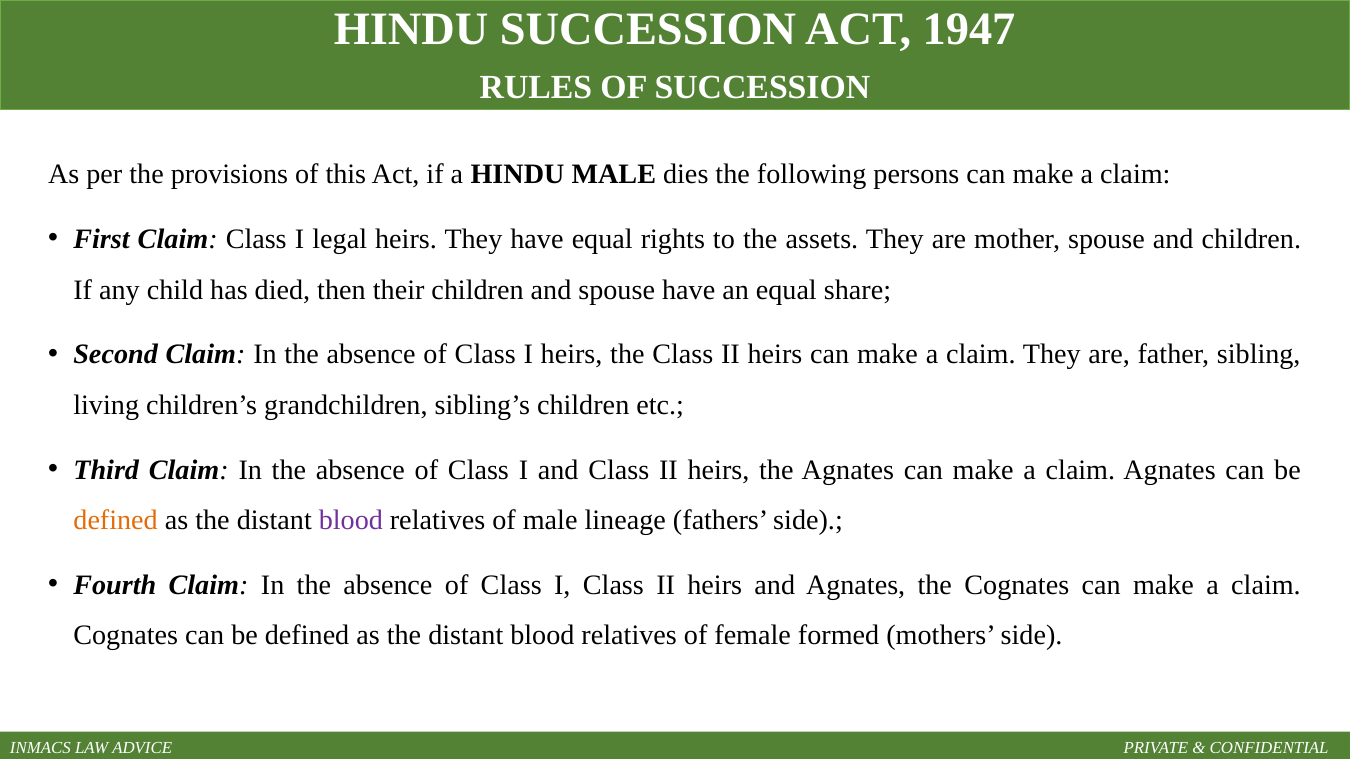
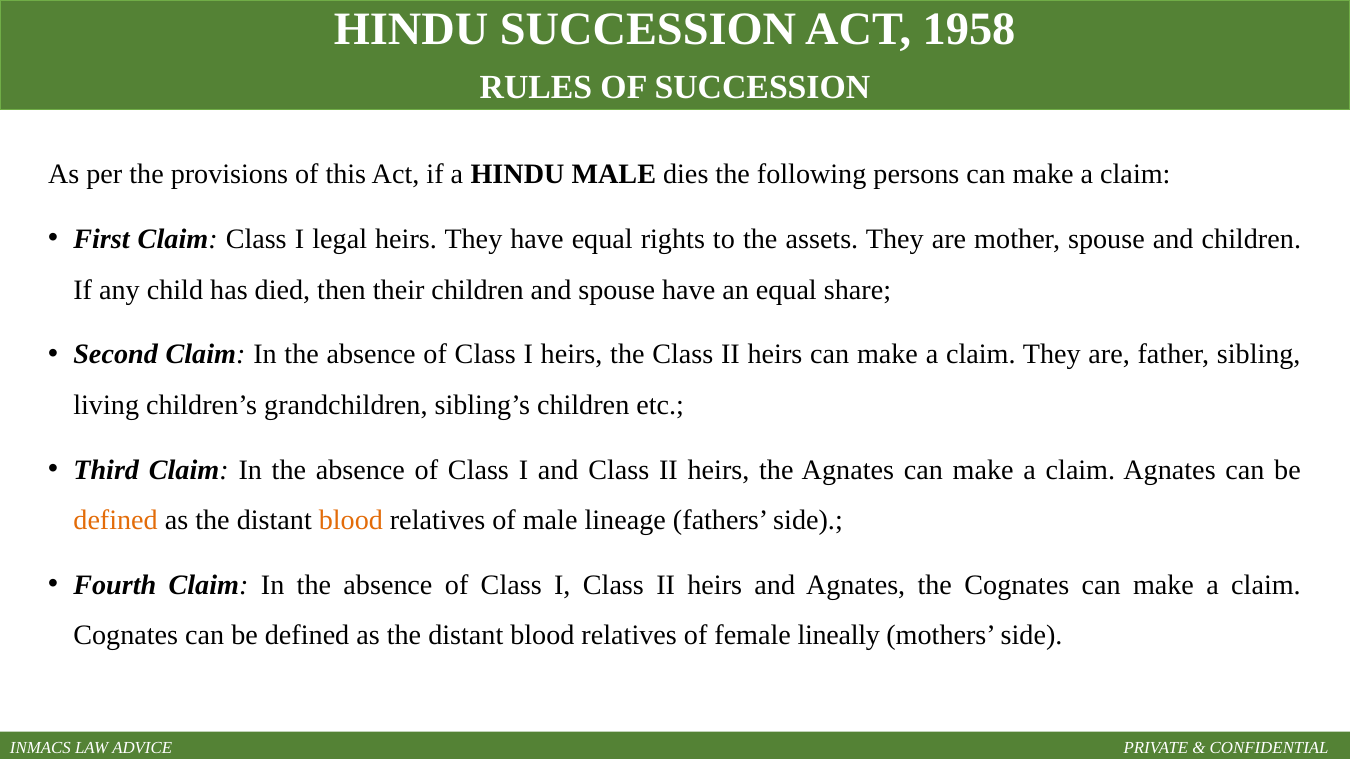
1947: 1947 -> 1958
blood at (351, 521) colour: purple -> orange
formed: formed -> lineally
